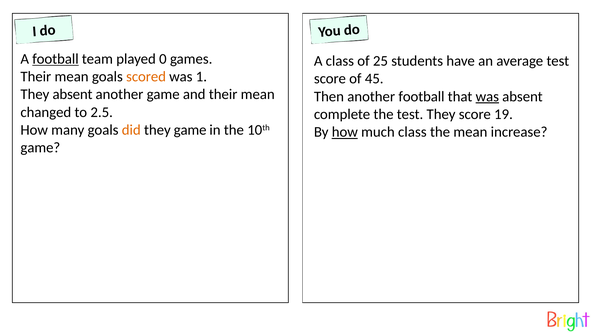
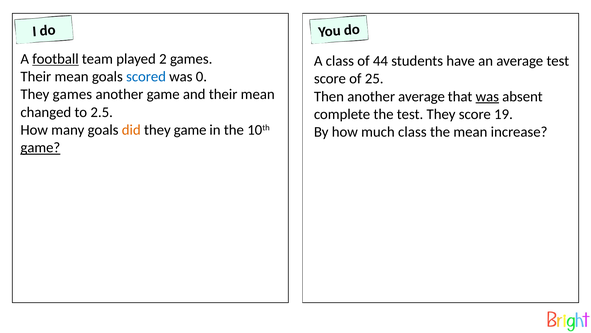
0: 0 -> 2
25: 25 -> 44
scored colour: orange -> blue
1: 1 -> 0
45: 45 -> 25
They absent: absent -> games
another football: football -> average
how at (345, 132) underline: present -> none
game at (40, 147) underline: none -> present
